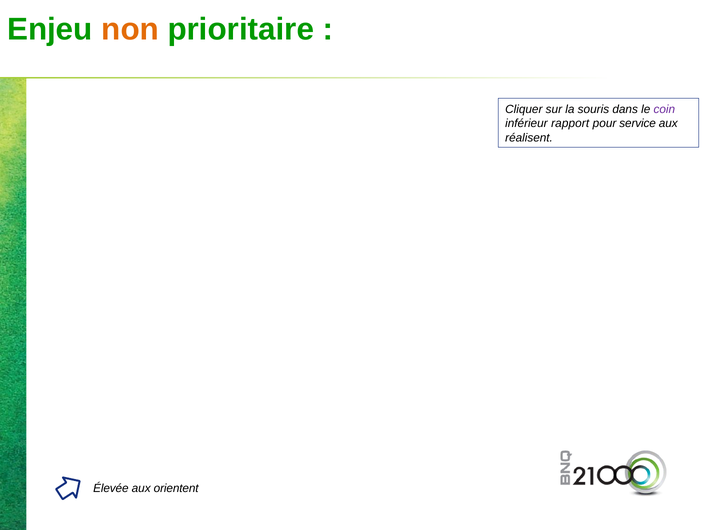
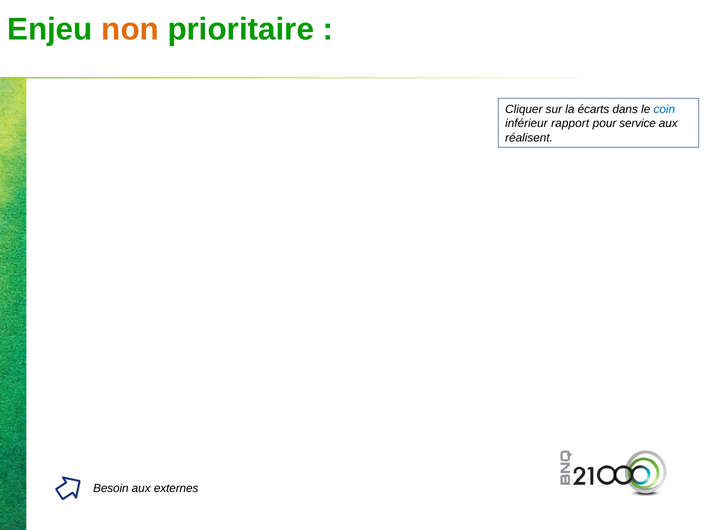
souris: souris -> écarts
coin colour: purple -> blue
Élevée: Élevée -> Besoin
orientent: orientent -> externes
